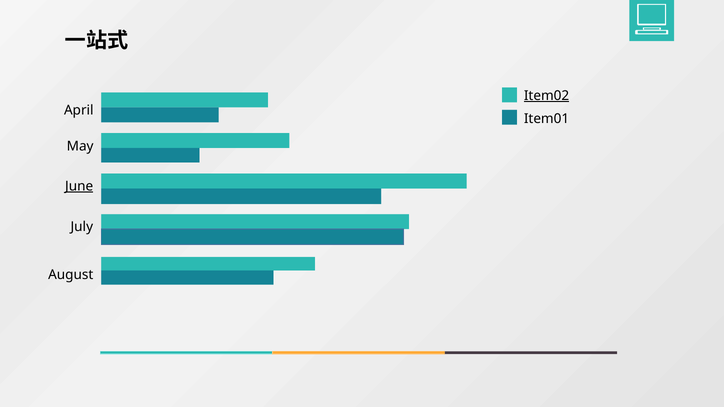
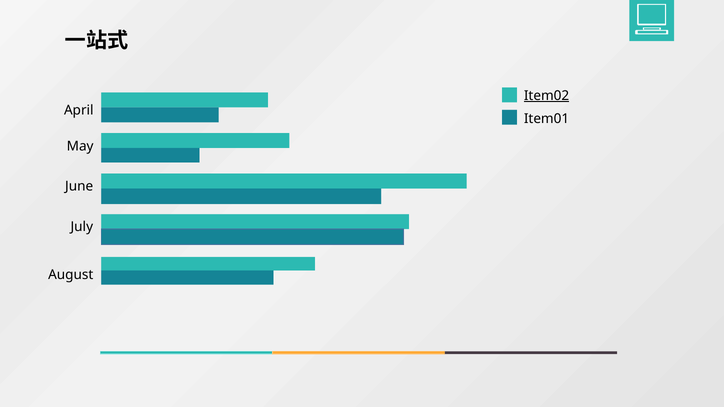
June underline: present -> none
